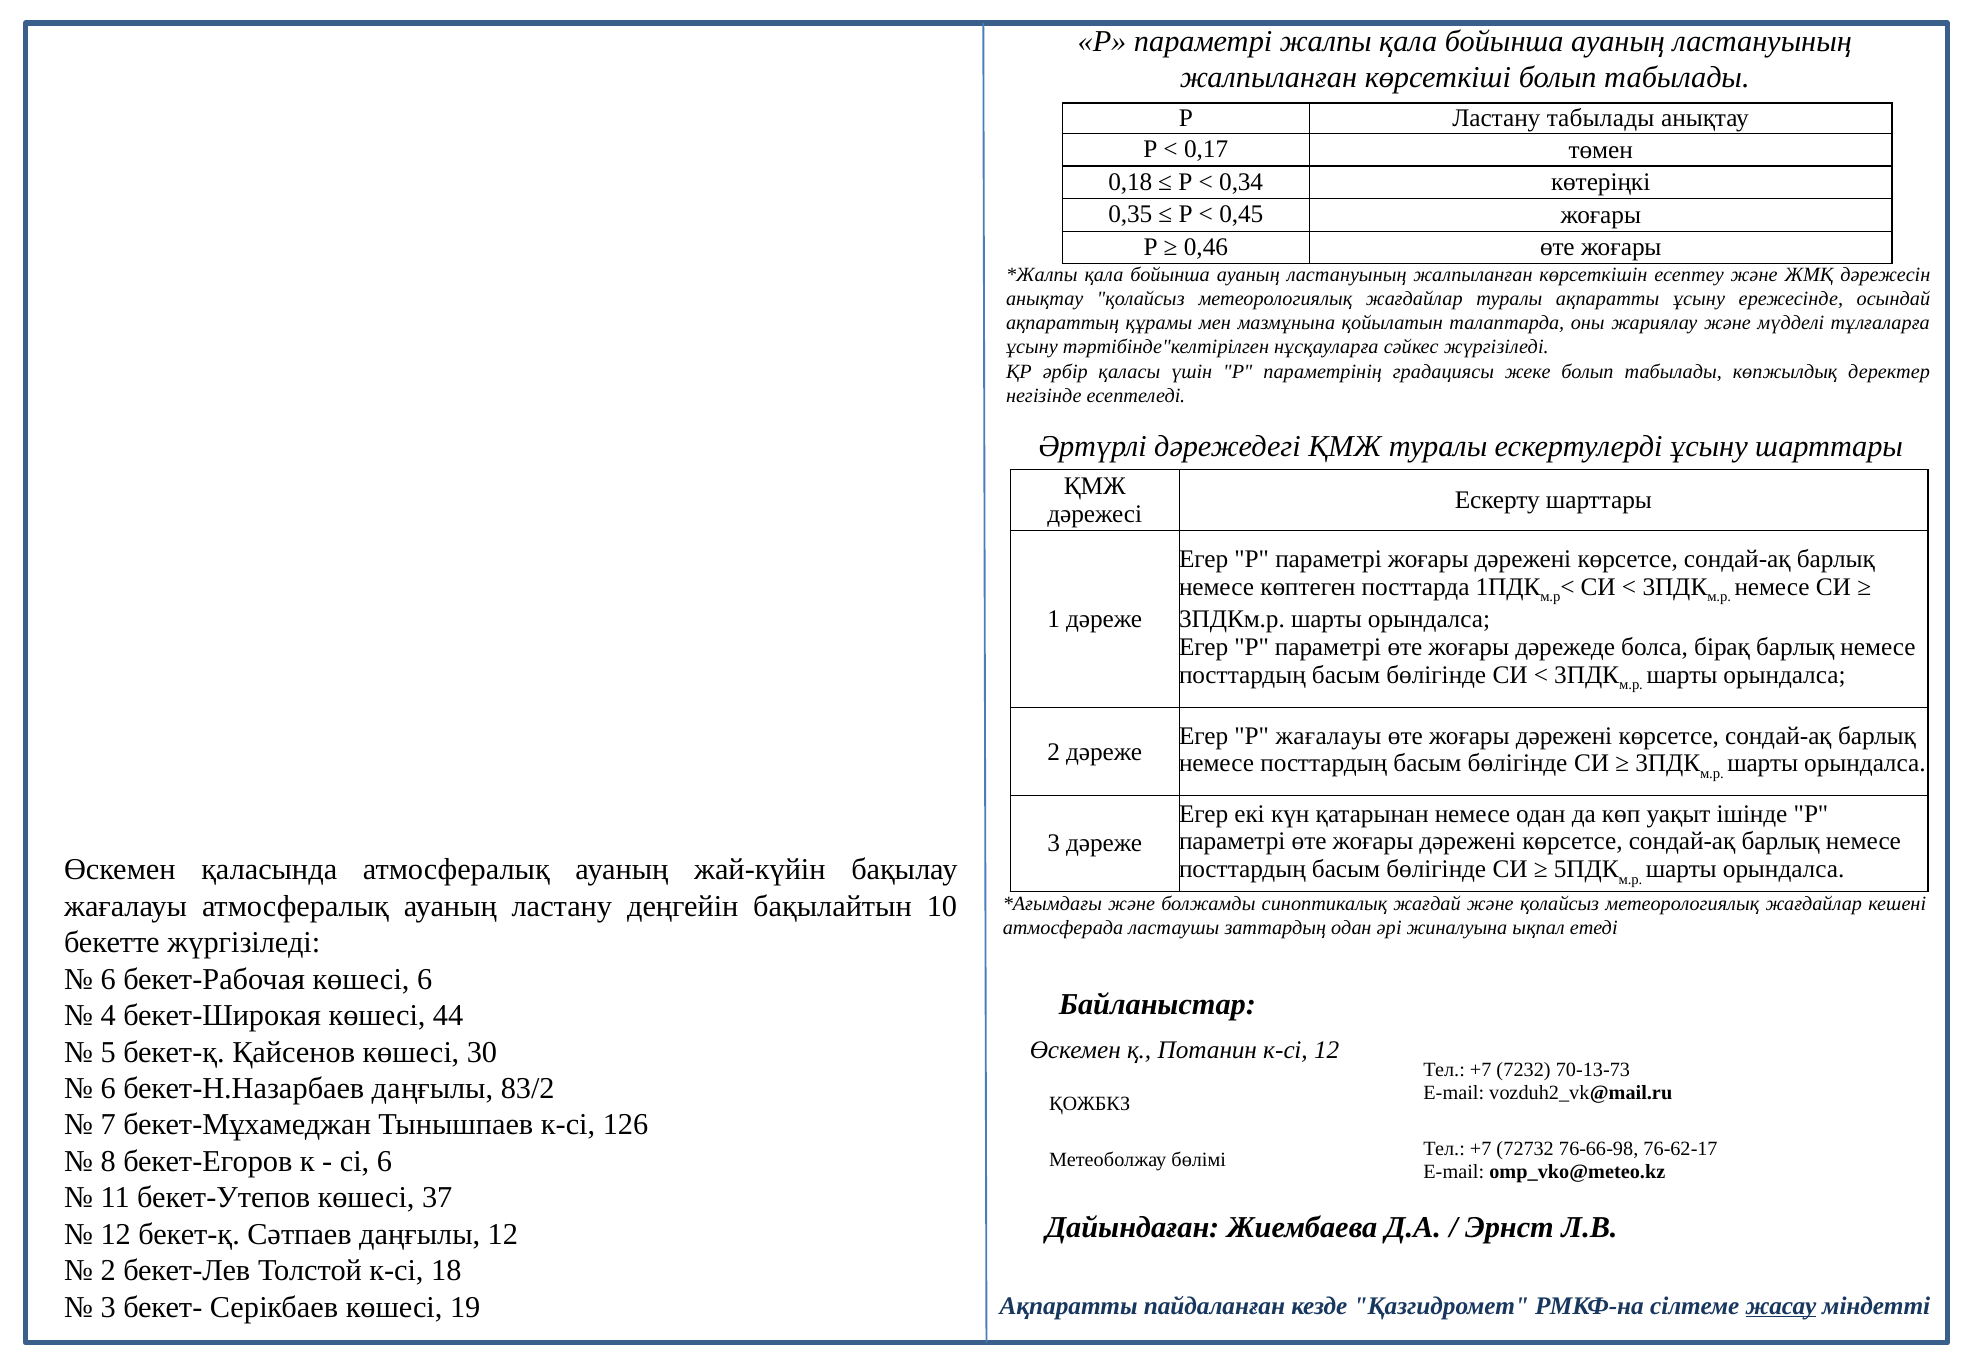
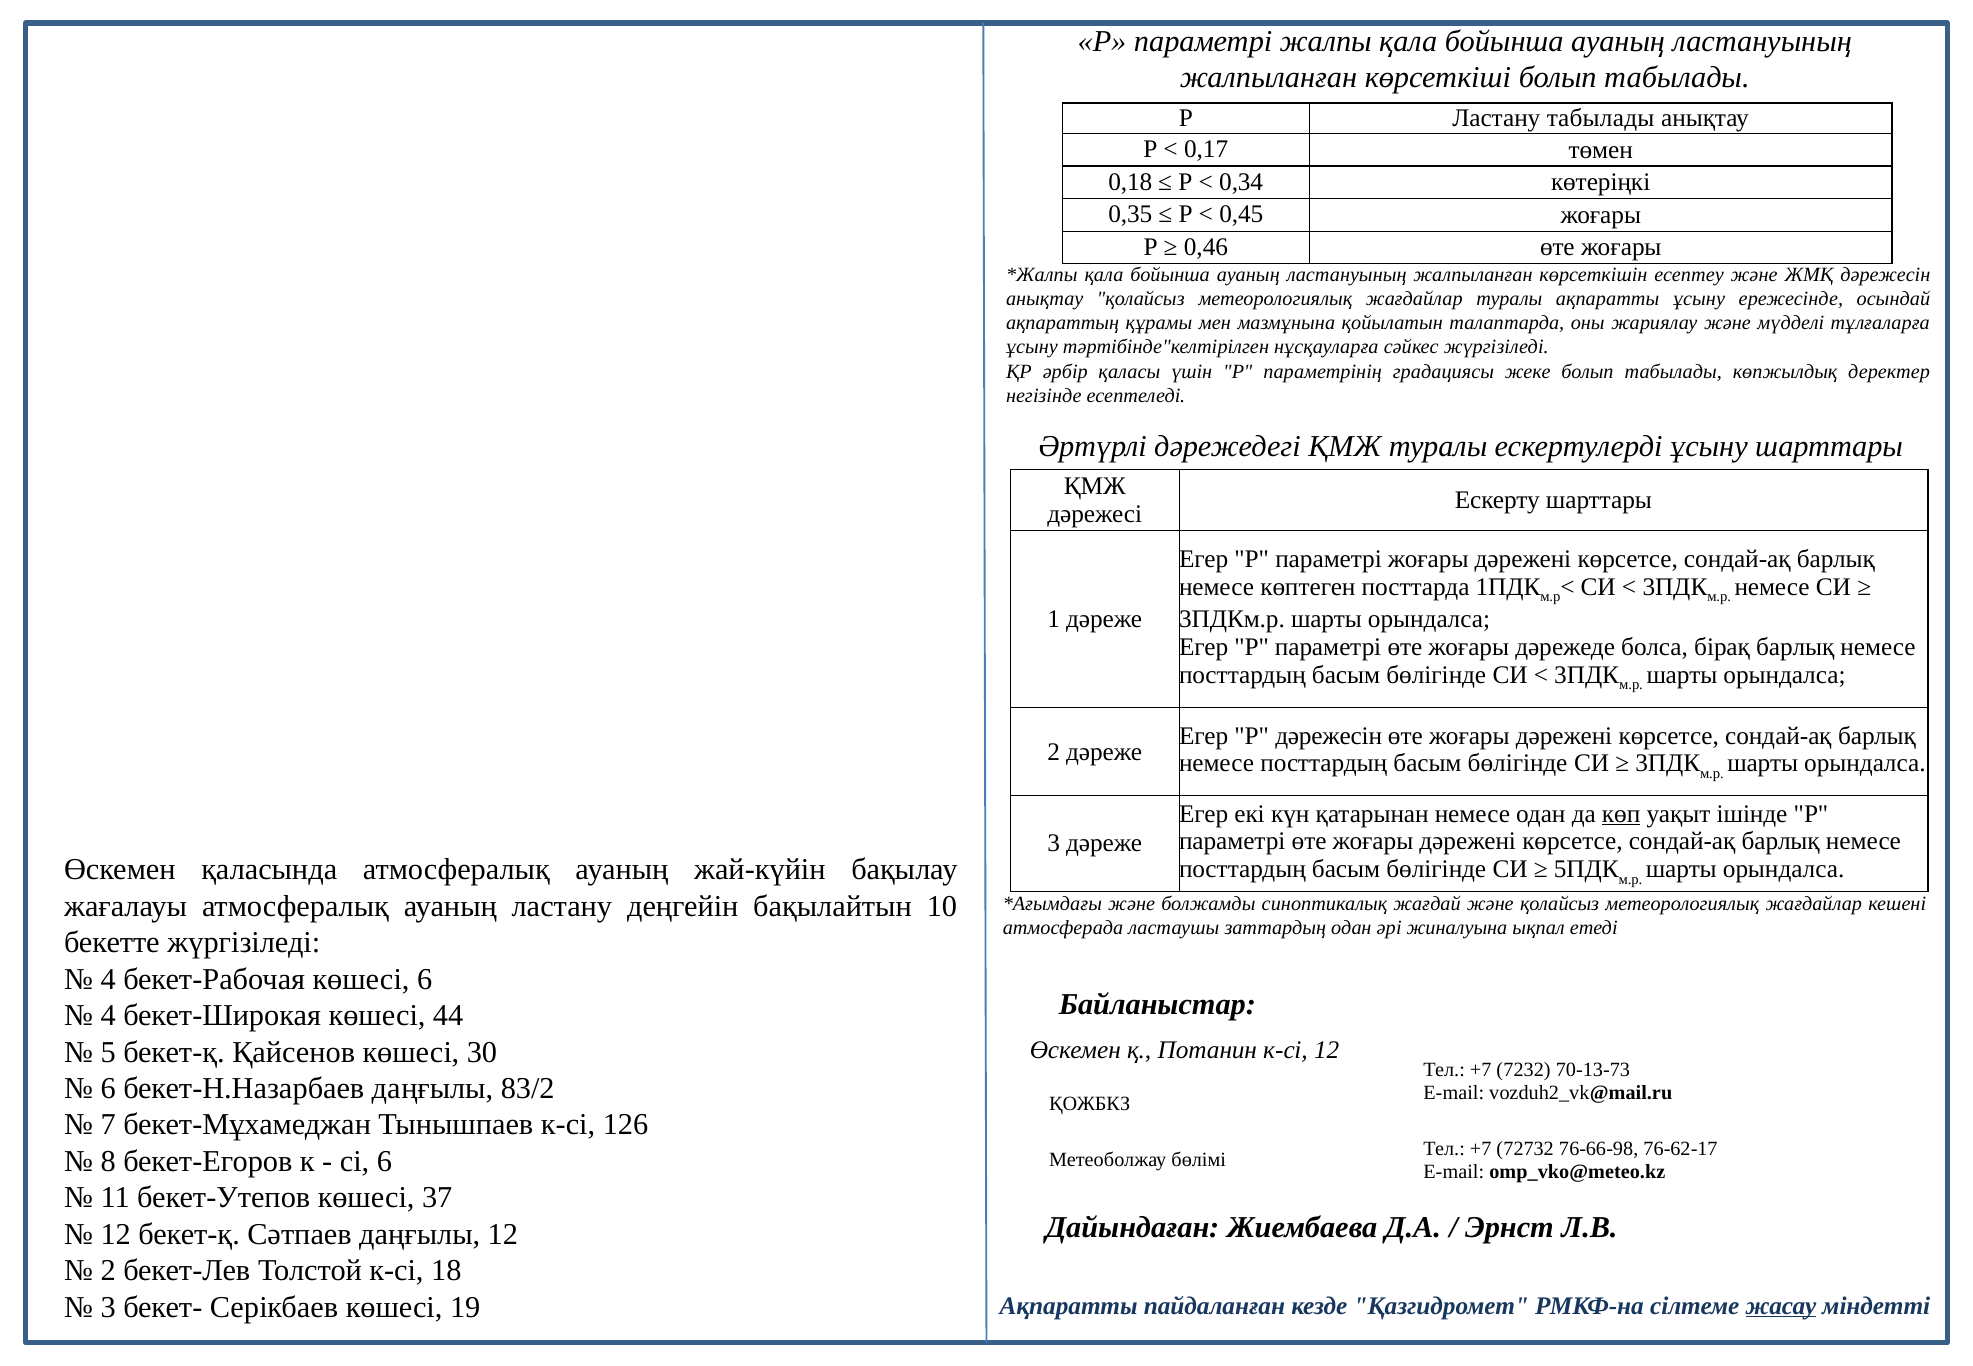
Р жағалауы: жағалауы -> дәрежесін
көп underline: none -> present
6 at (108, 979): 6 -> 4
